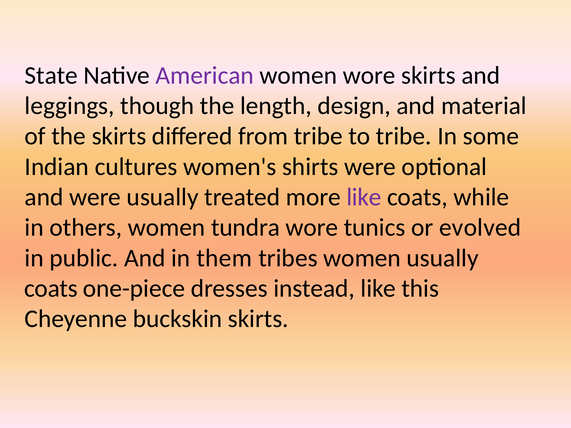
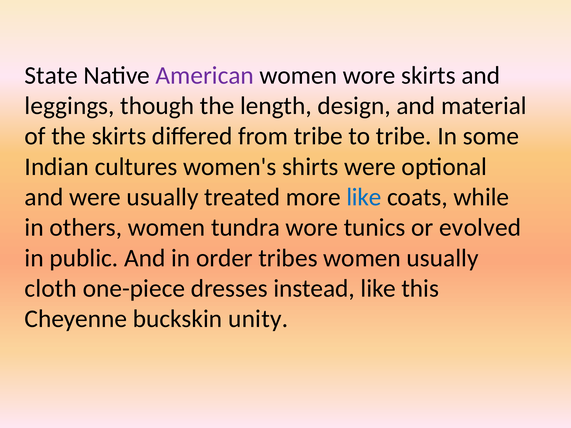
like at (364, 197) colour: purple -> blue
them: them -> order
coats at (51, 289): coats -> cloth
buckskin skirts: skirts -> unity
